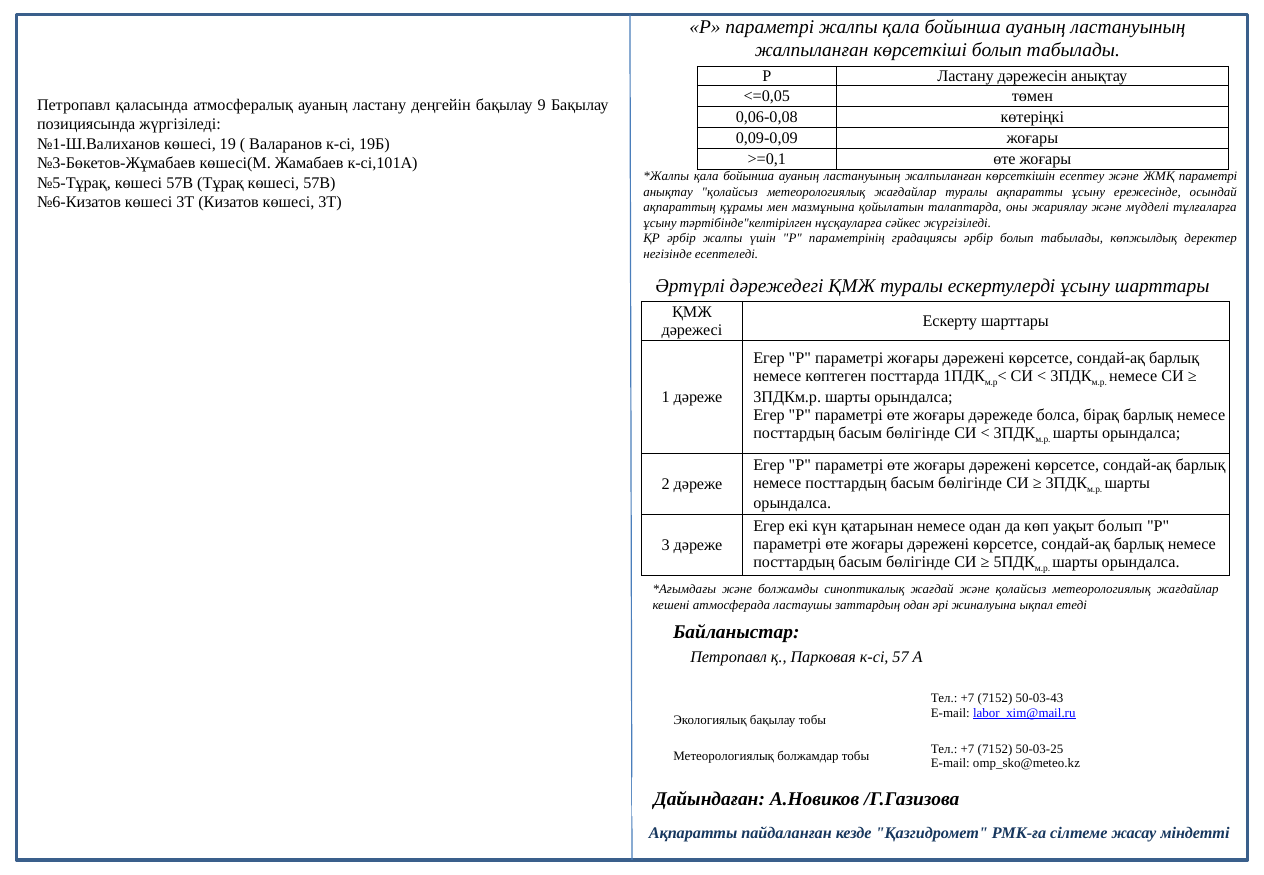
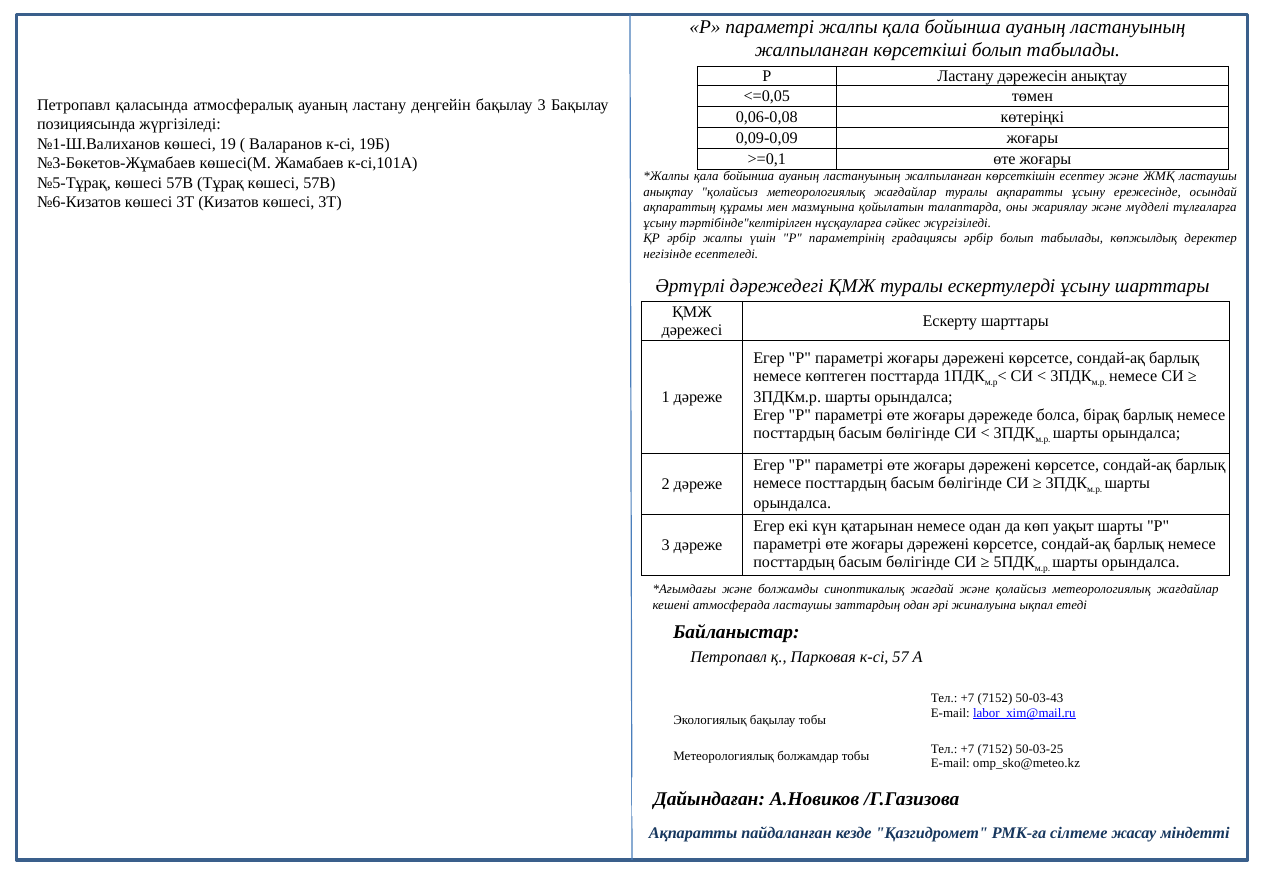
бақылау 9: 9 -> 3
ЖМҚ параметрі: параметрі -> ластаушы
уақыт болып: болып -> шарты
